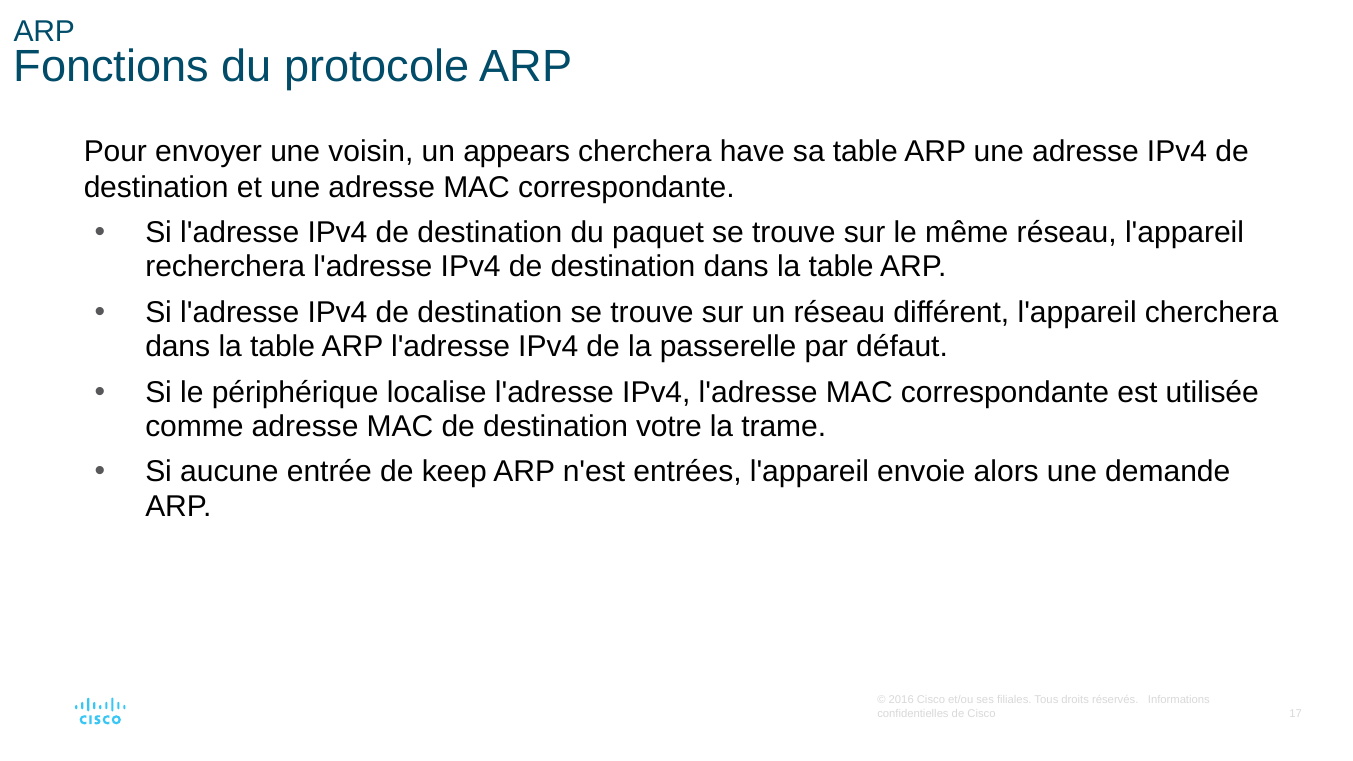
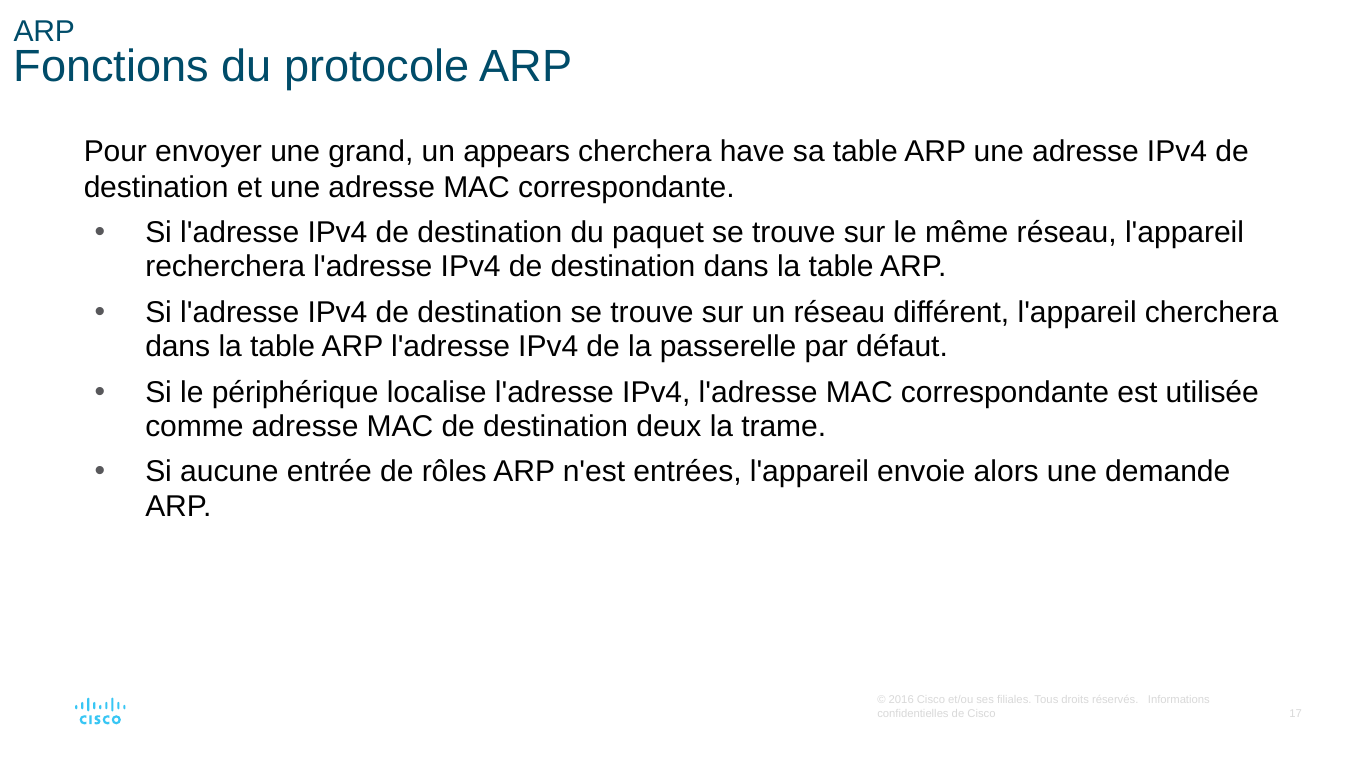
voisin: voisin -> grand
votre: votre -> deux
keep: keep -> rôles
